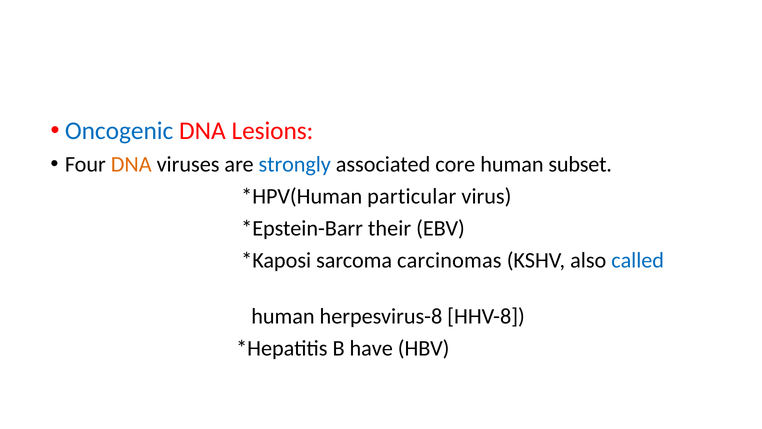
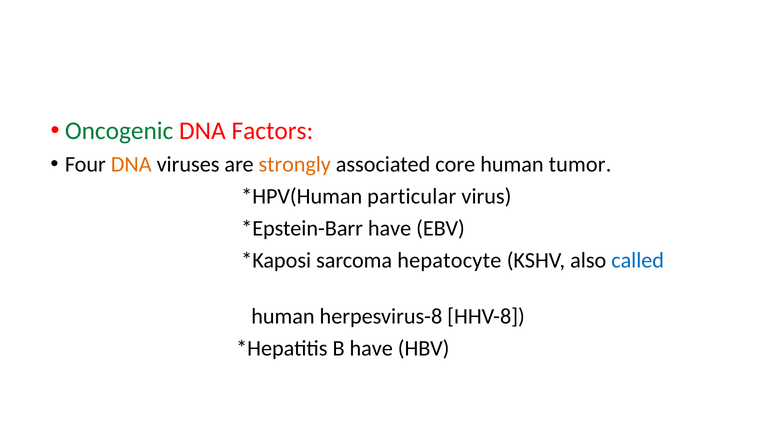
Oncogenic colour: blue -> green
Lesions: Lesions -> Factors
strongly colour: blue -> orange
subset: subset -> tumor
their at (390, 228): their -> have
carcinomas: carcinomas -> hepatocyte
